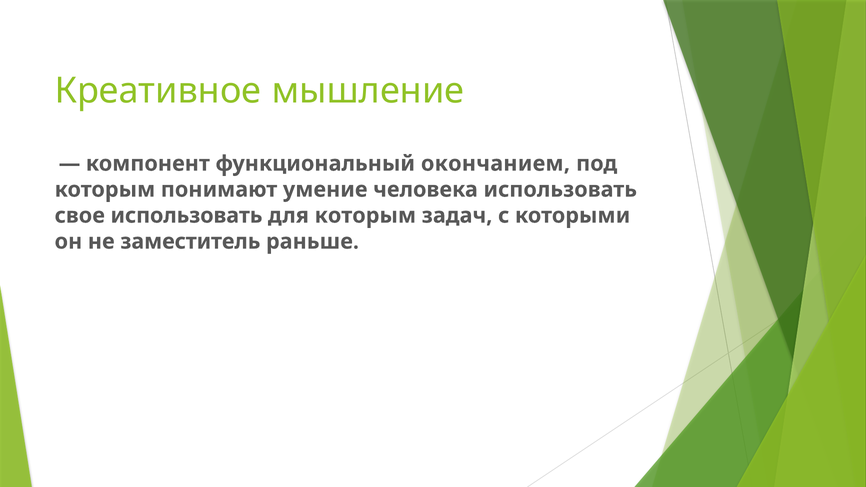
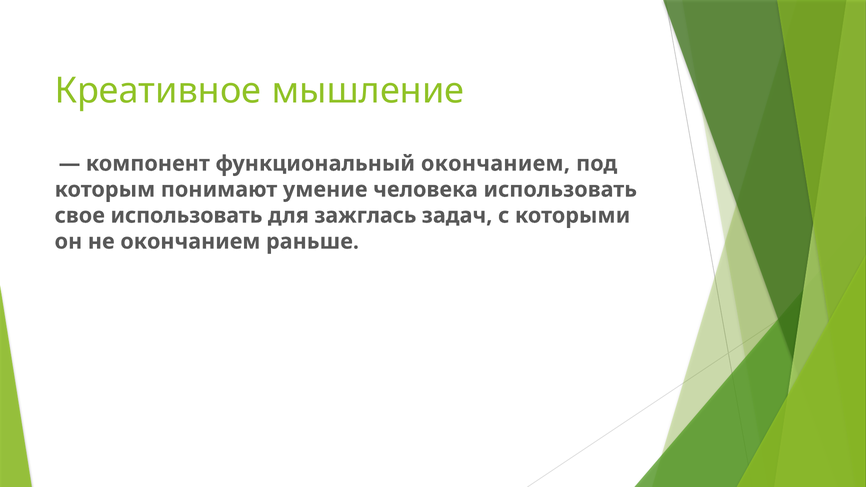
для которым: которым -> зажглась
не заместитель: заместитель -> окончанием
